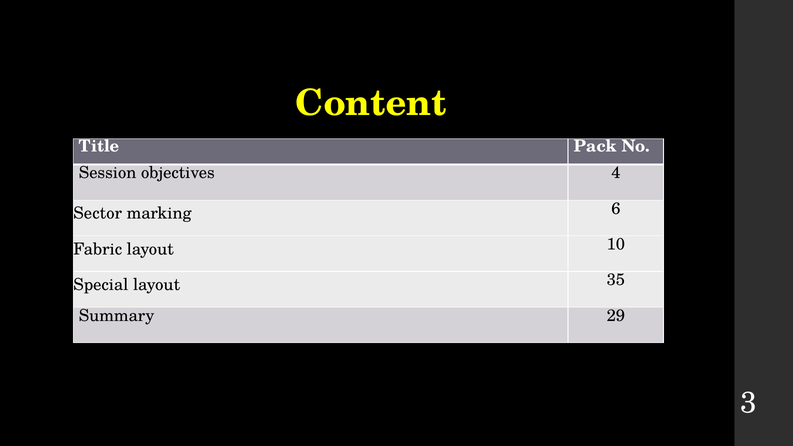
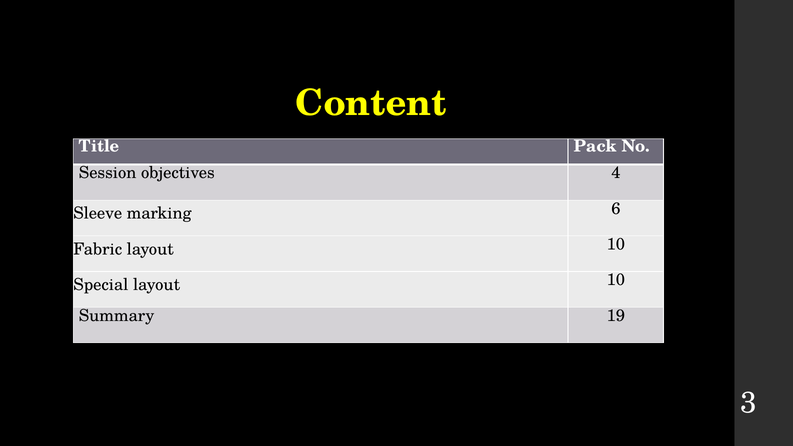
Sector: Sector -> Sleeve
Special layout 35: 35 -> 10
29: 29 -> 19
